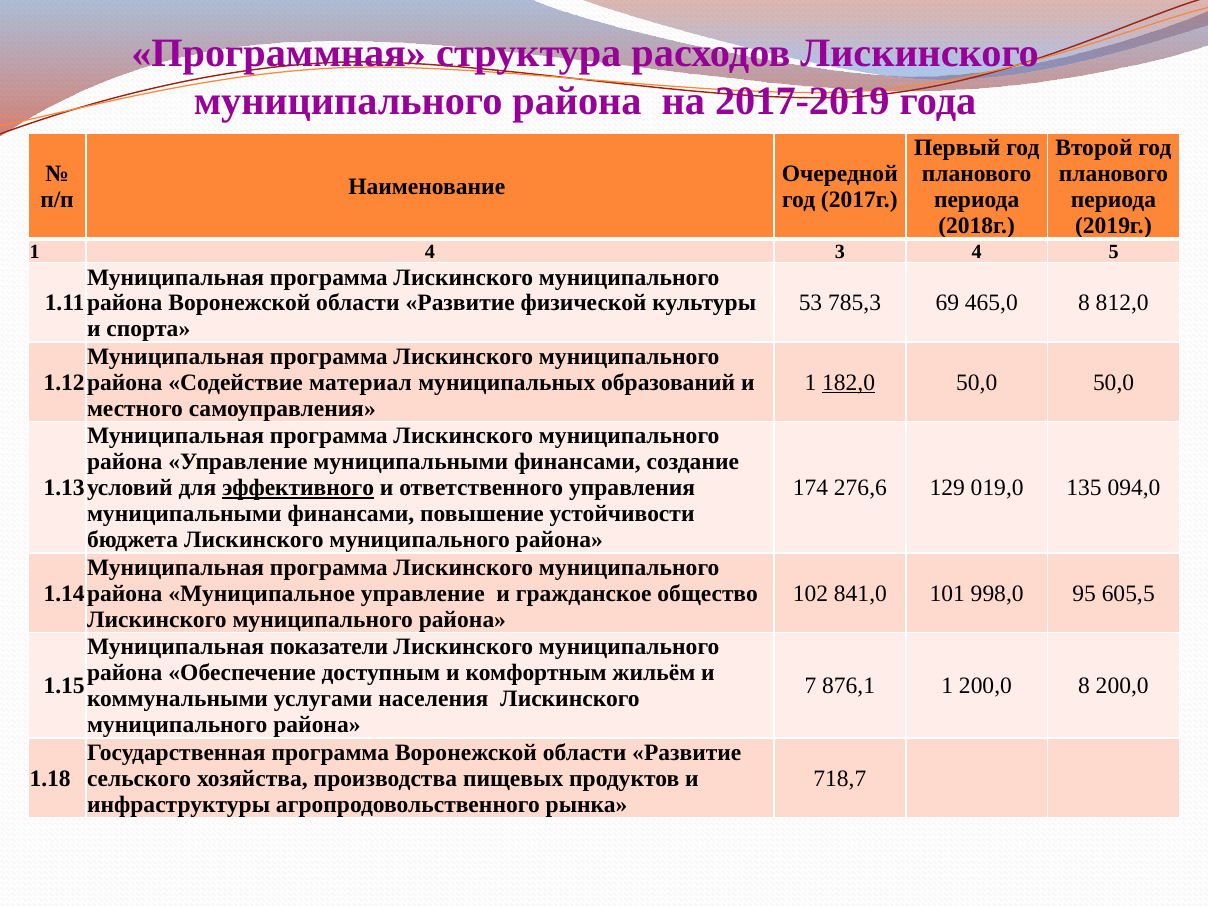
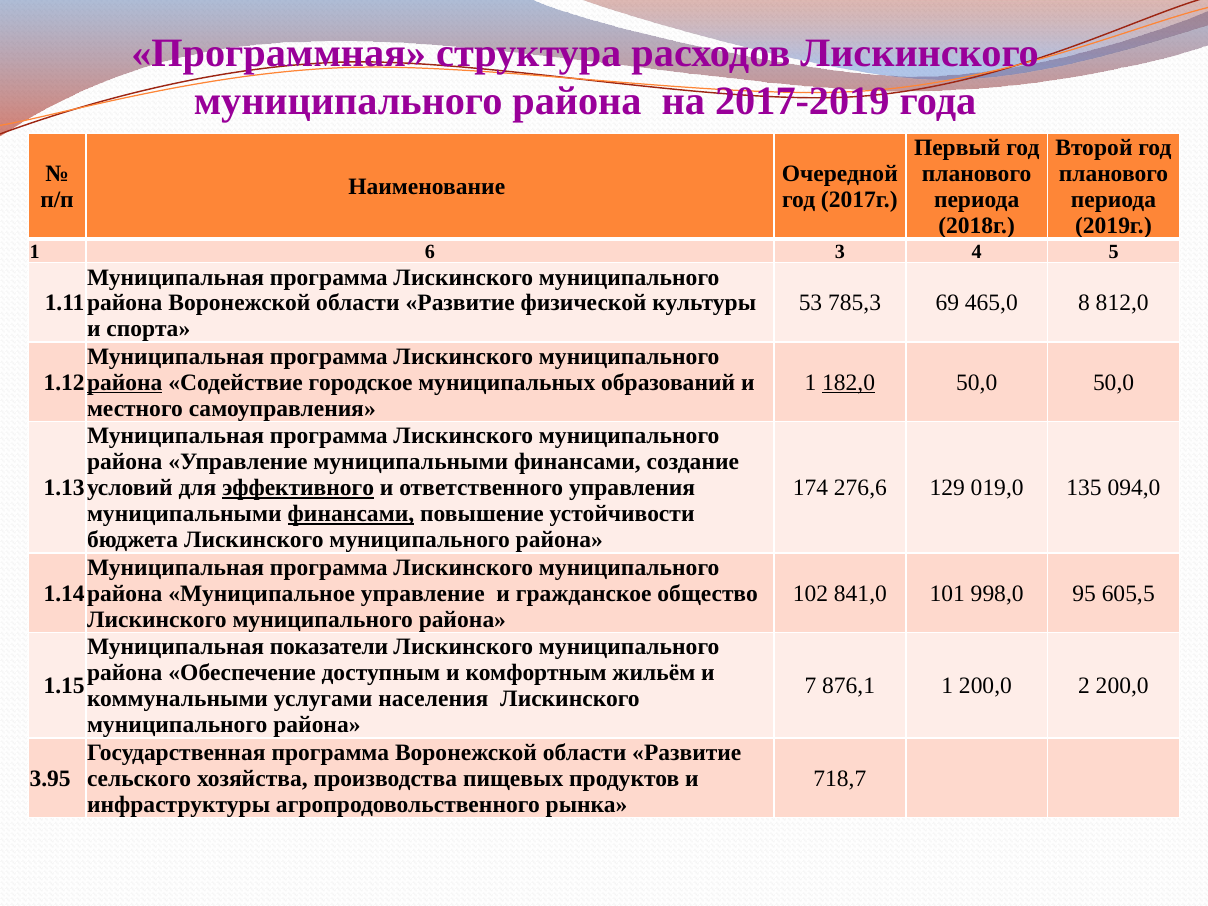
1 4: 4 -> 6
района at (125, 383) underline: none -> present
материал: материал -> городское
финансами at (351, 514) underline: none -> present
200,0 8: 8 -> 2
1.18: 1.18 -> 3.95
